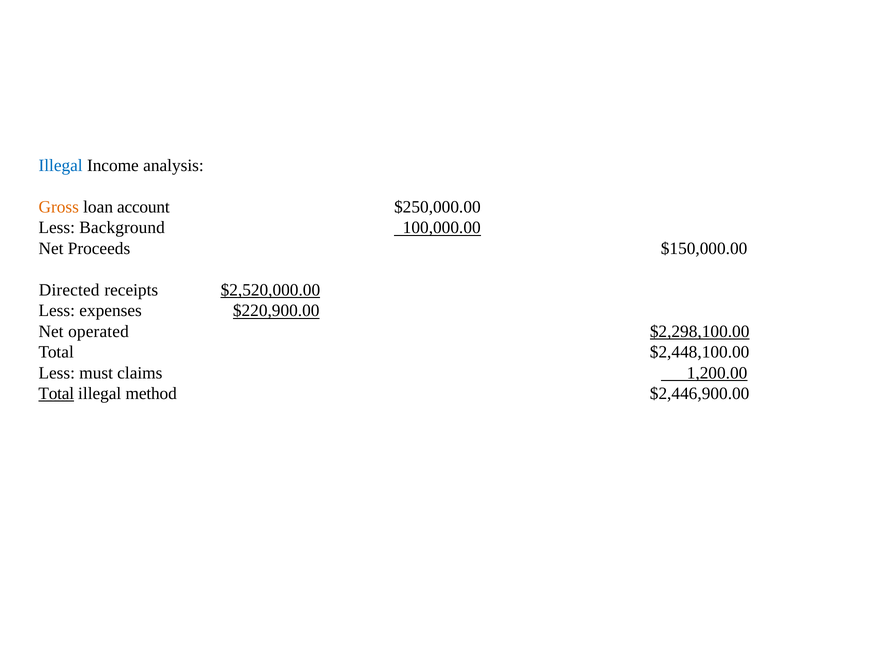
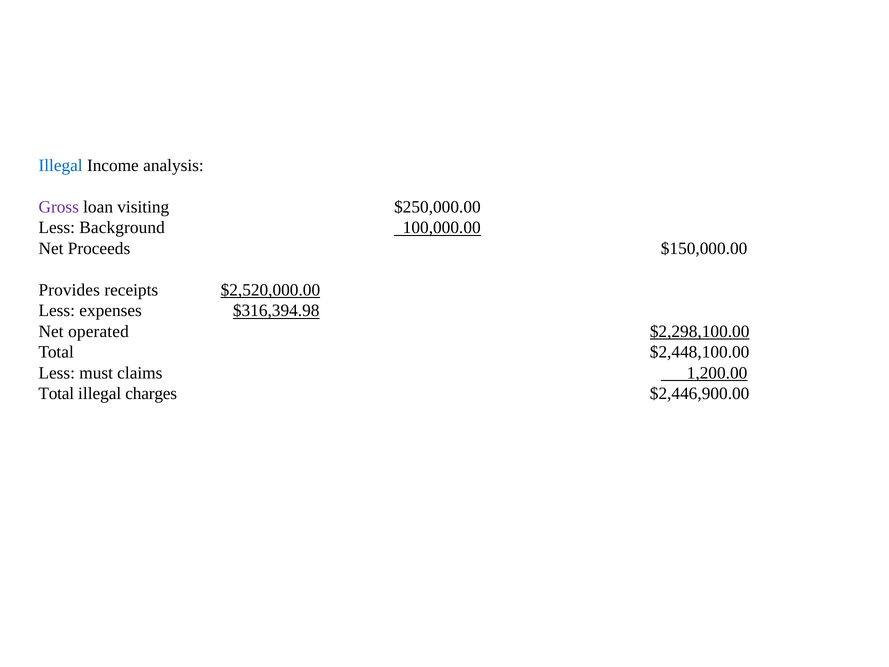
Gross colour: orange -> purple
account: account -> visiting
Directed: Directed -> Provides
$220,900.00: $220,900.00 -> $316,394.98
Total at (56, 394) underline: present -> none
method: method -> charges
